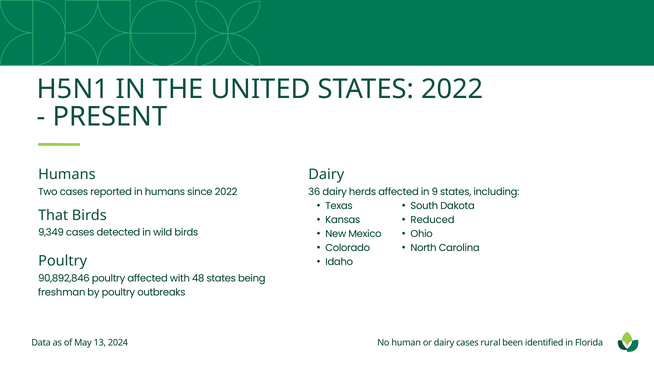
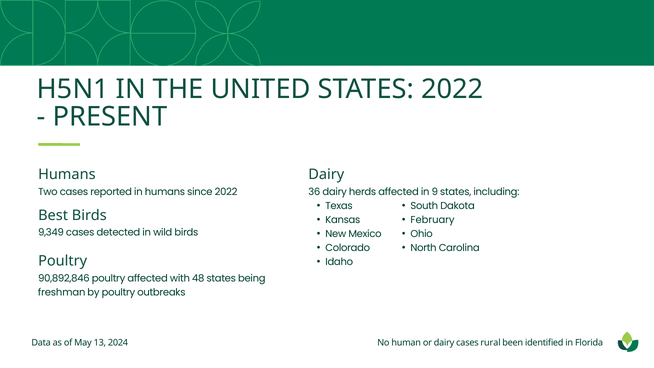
That: That -> Best
Reduced: Reduced -> February
